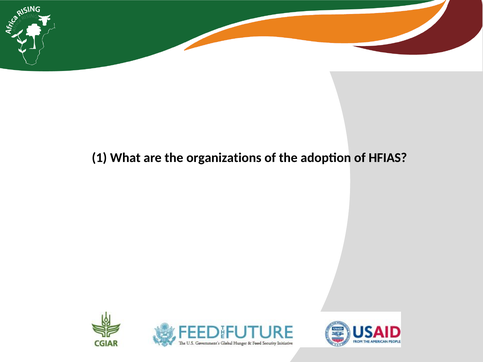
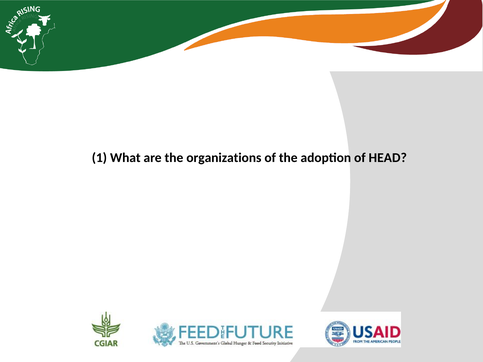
HFIAS: HFIAS -> HEAD
